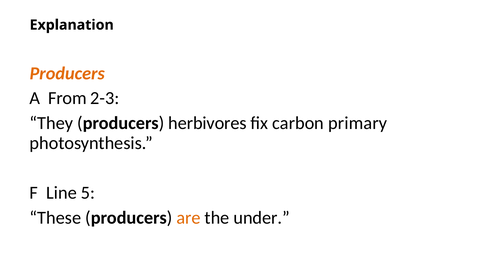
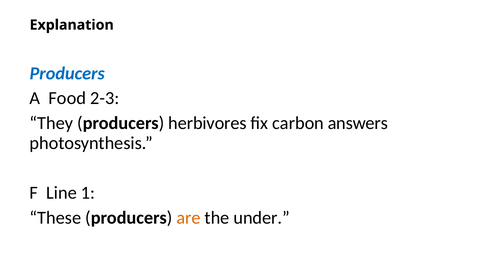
Producers at (67, 73) colour: orange -> blue
From: From -> Food
primary: primary -> answers
5: 5 -> 1
